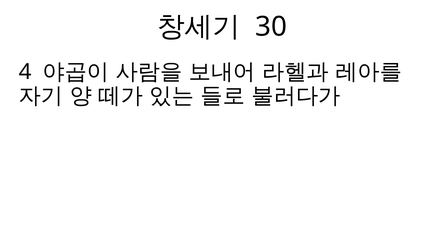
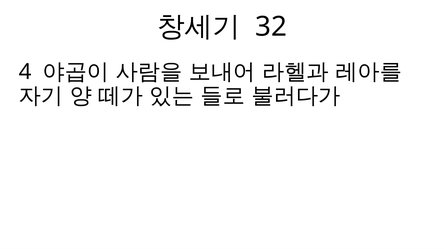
30: 30 -> 32
